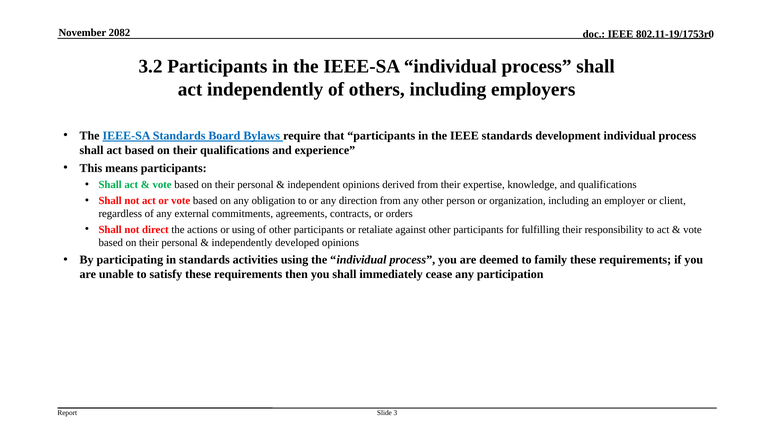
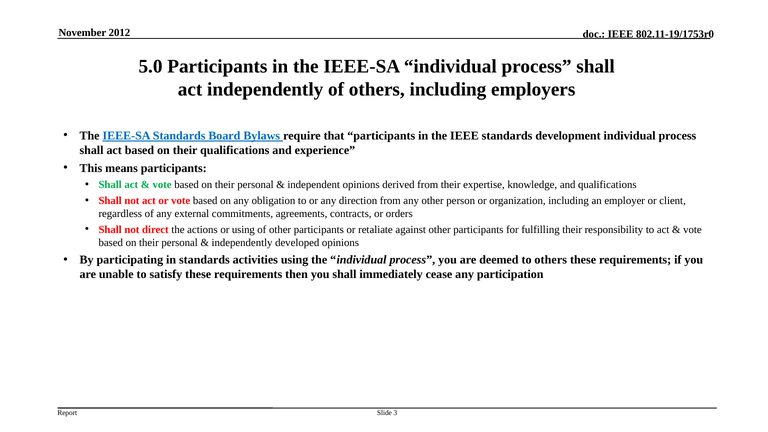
2082: 2082 -> 2012
3.2: 3.2 -> 5.0
to family: family -> others
